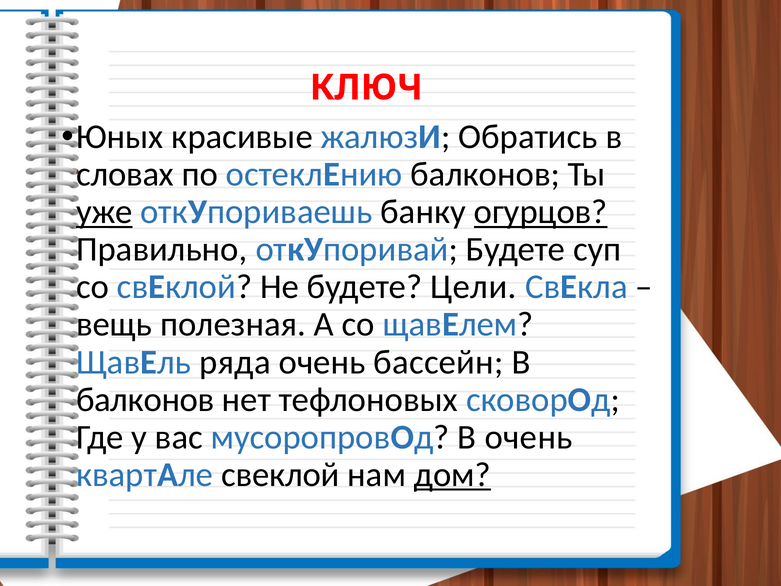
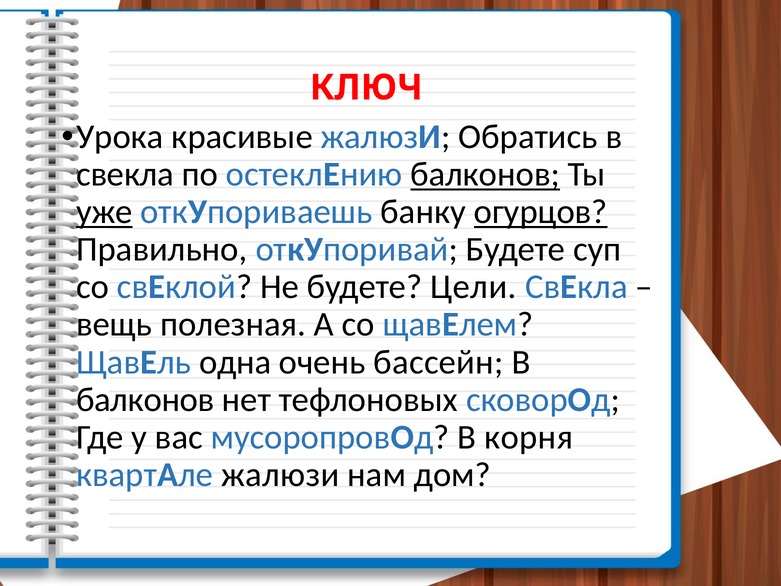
Юных: Юных -> Урока
словах at (125, 174): словах -> свекла
балконов at (485, 174) underline: none -> present
ряда: ряда -> одна
В очень: очень -> корня
квартАле свеклой: свеклой -> жалюзи
дом underline: present -> none
